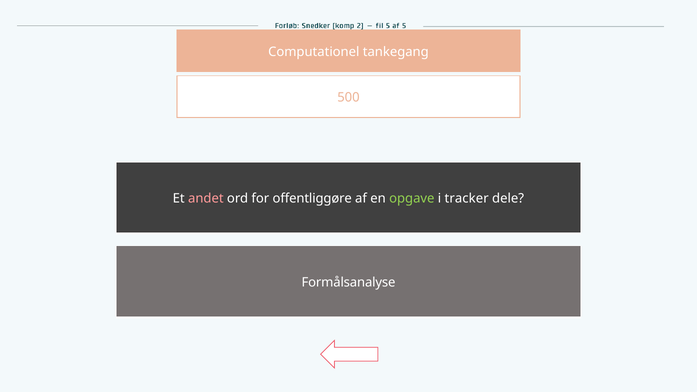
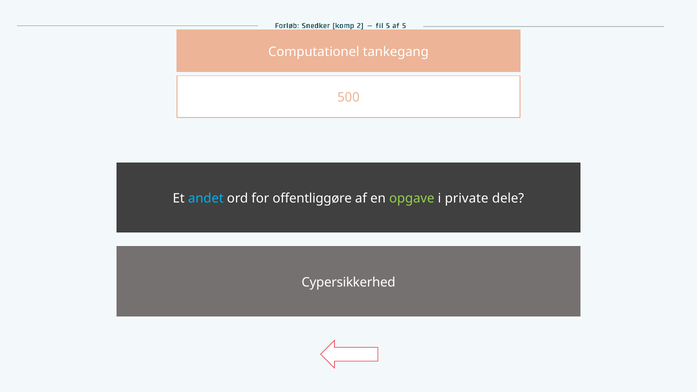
andet colour: pink -> light blue
tracker: tracker -> private
Formålsanalyse: Formålsanalyse -> Cypersikkerhed
